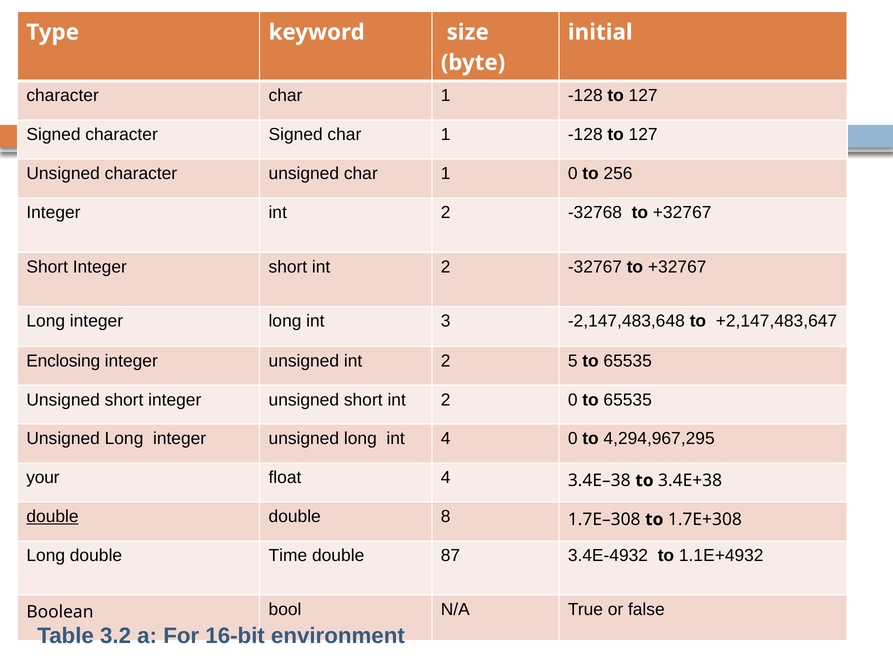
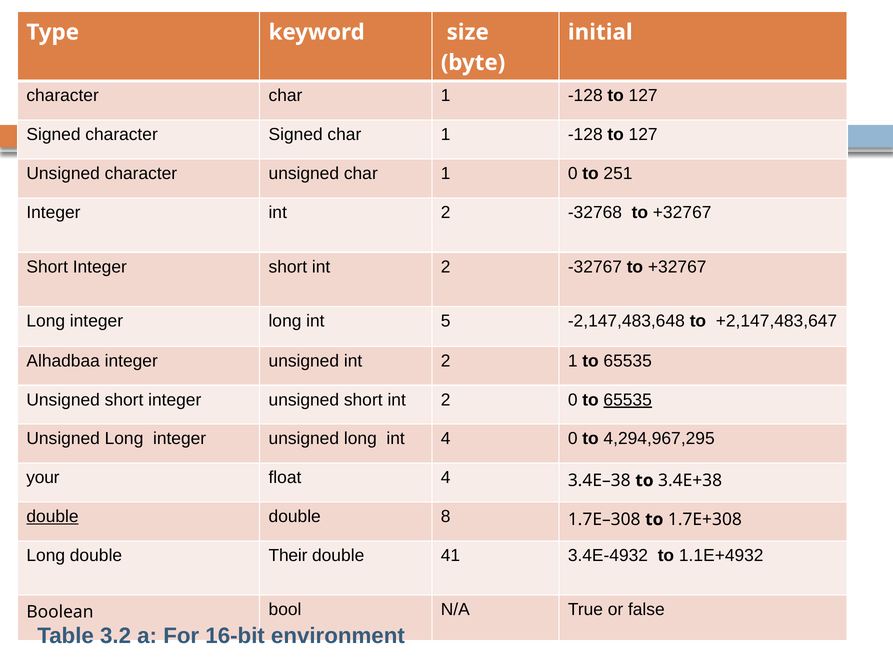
256: 256 -> 251
3: 3 -> 5
Enclosing: Enclosing -> Alhadbaa
2 5: 5 -> 1
65535 at (628, 400) underline: none -> present
Time: Time -> Their
87: 87 -> 41
